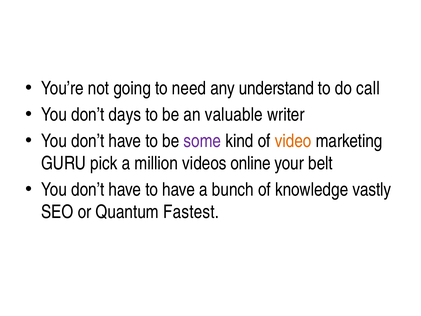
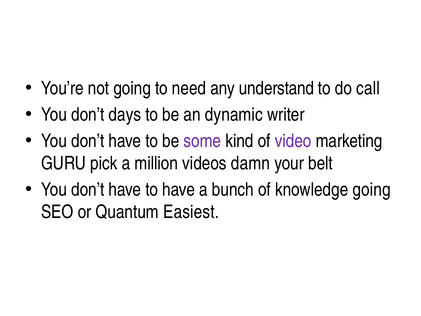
valuable: valuable -> dynamic
video colour: orange -> purple
online: online -> damn
knowledge vastly: vastly -> going
Fastest: Fastest -> Easiest
